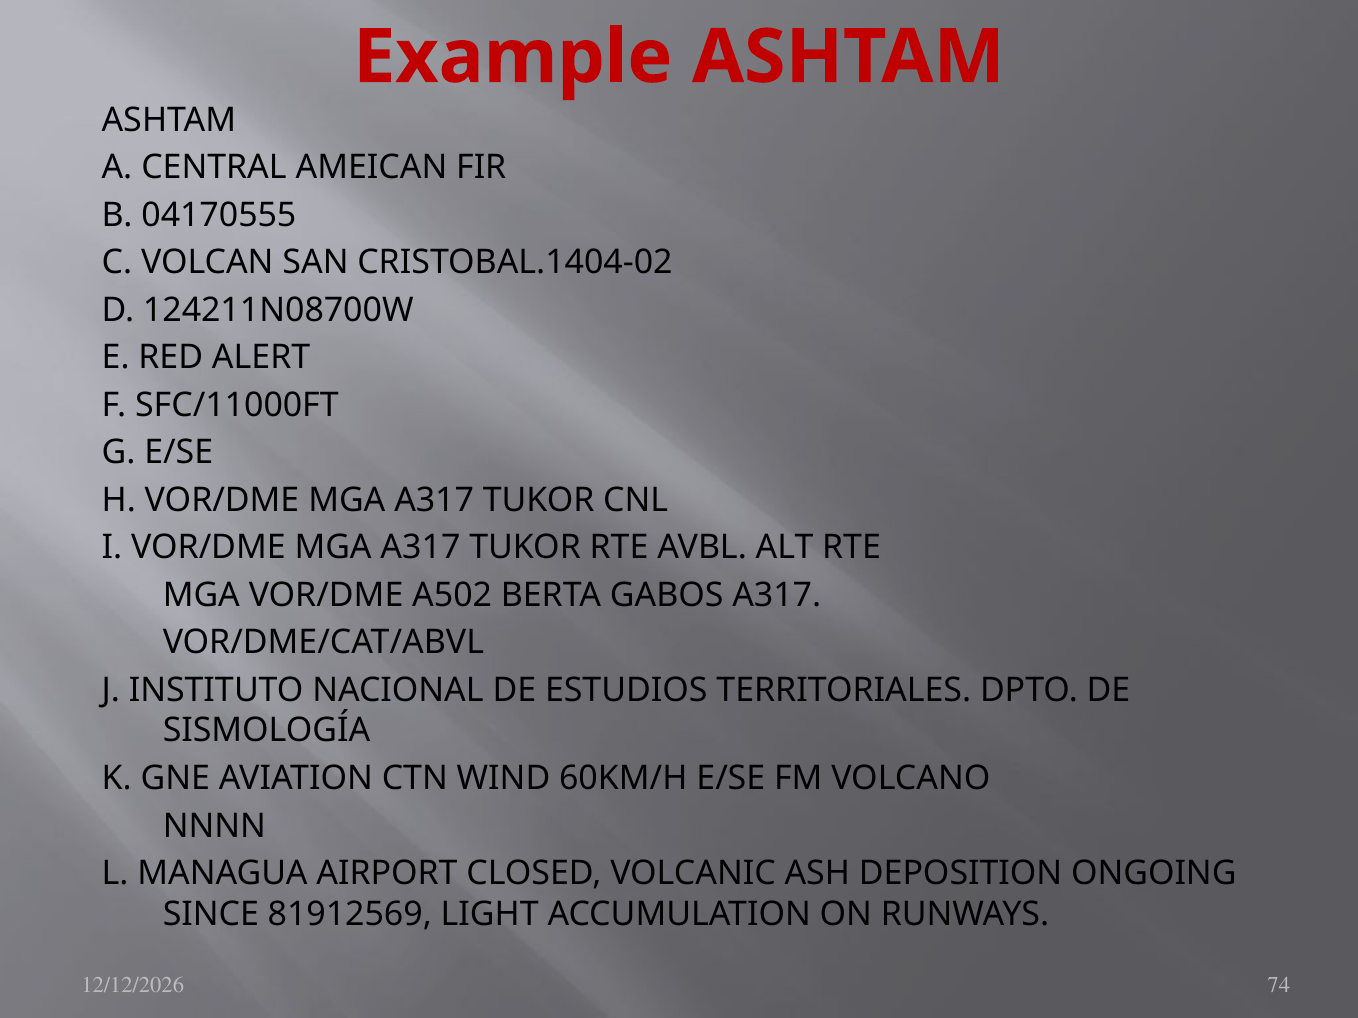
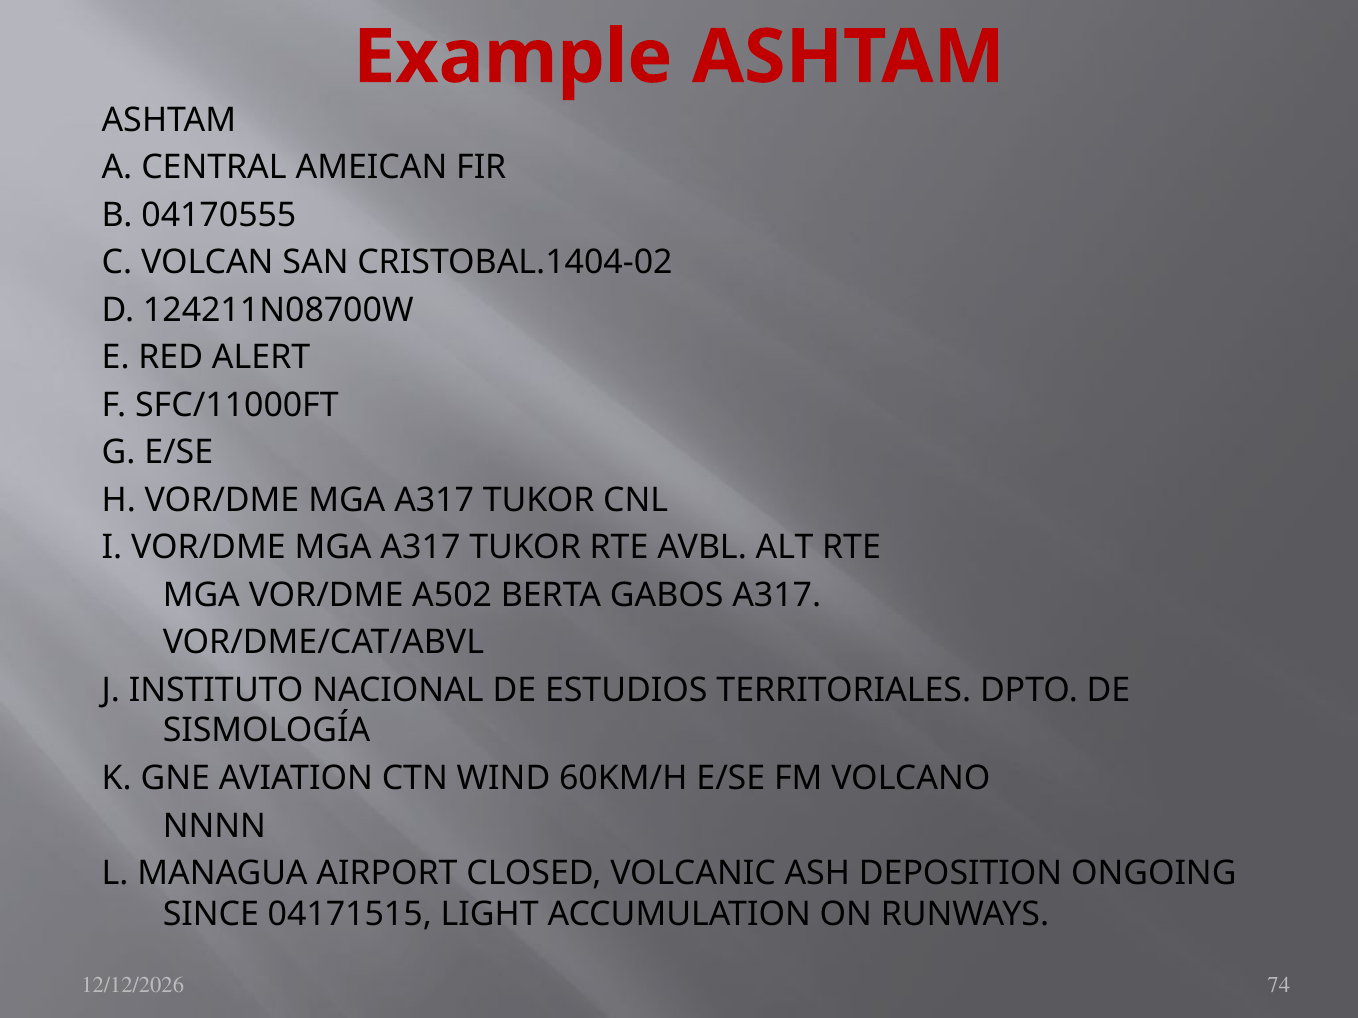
81912569: 81912569 -> 04171515
